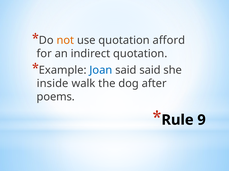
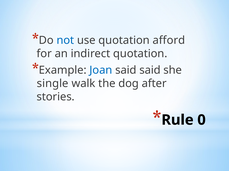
not colour: orange -> blue
inside: inside -> single
poems: poems -> stories
9: 9 -> 0
